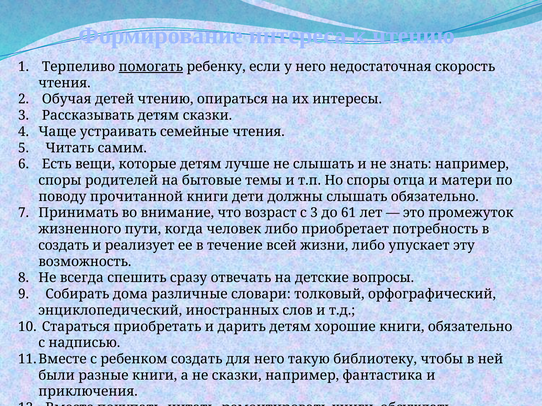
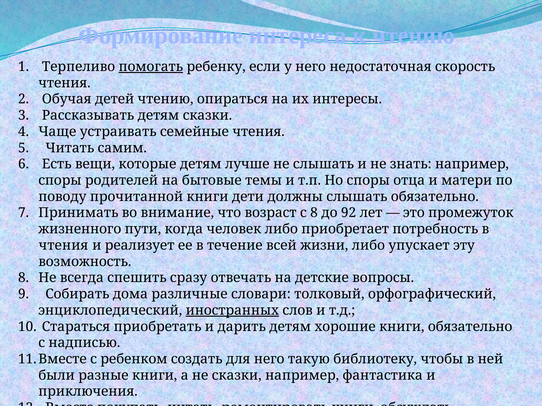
с 3: 3 -> 8
61: 61 -> 92
создать at (64, 246): создать -> чтения
иностранных underline: none -> present
